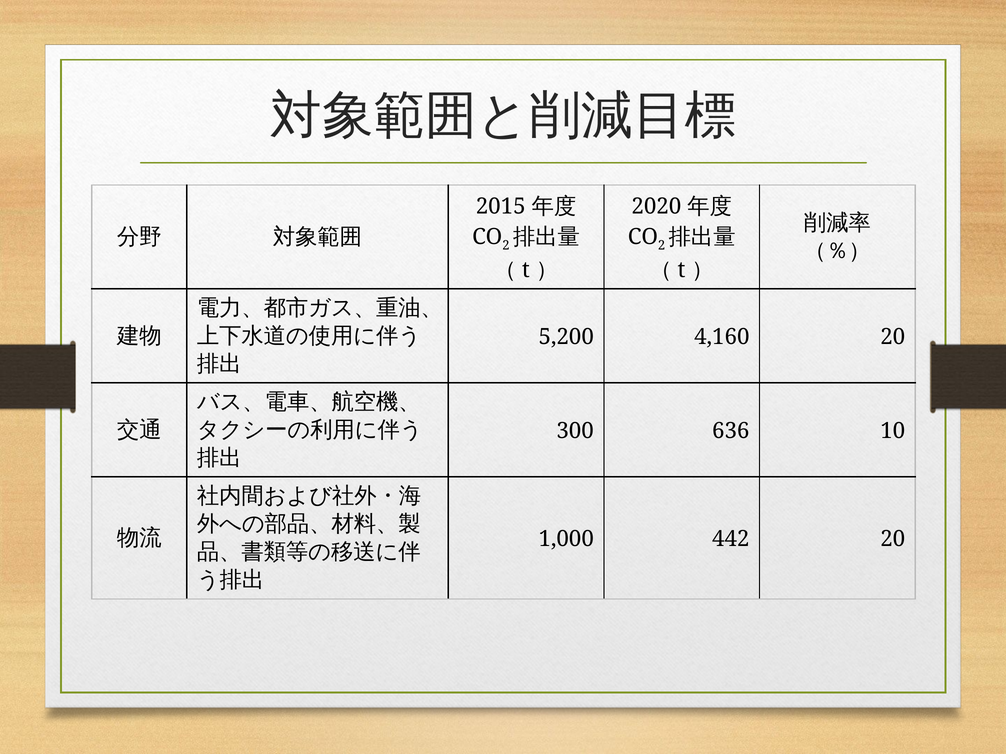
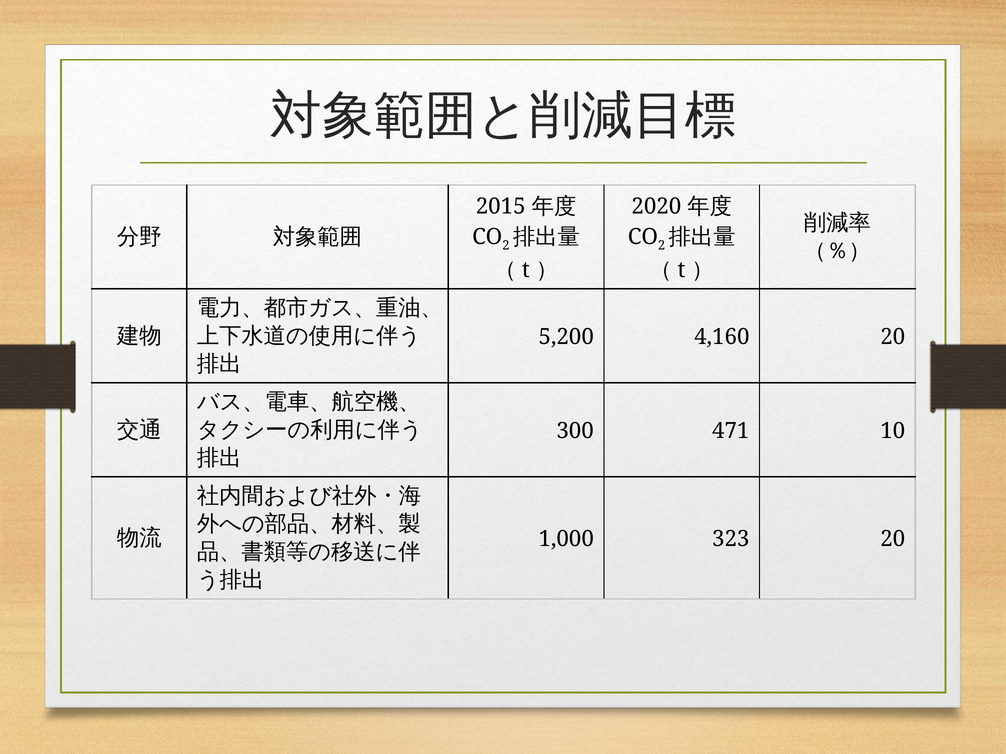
636: 636 -> 471
442: 442 -> 323
